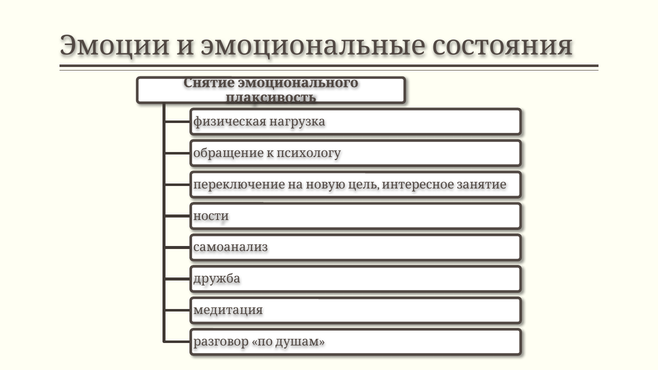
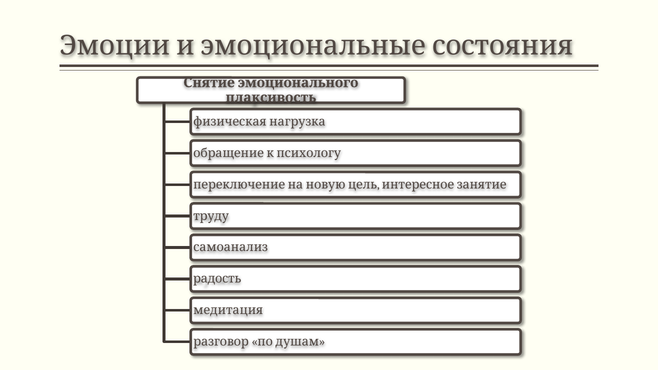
ности: ности -> труду
дружба: дружба -> радость
